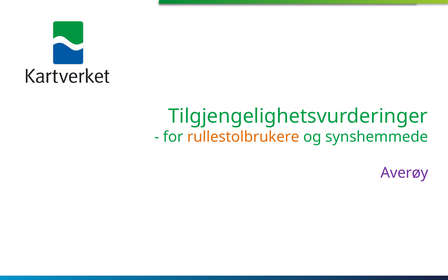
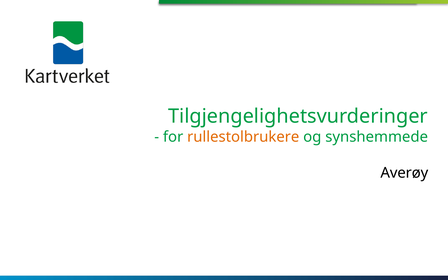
Averøy colour: purple -> black
